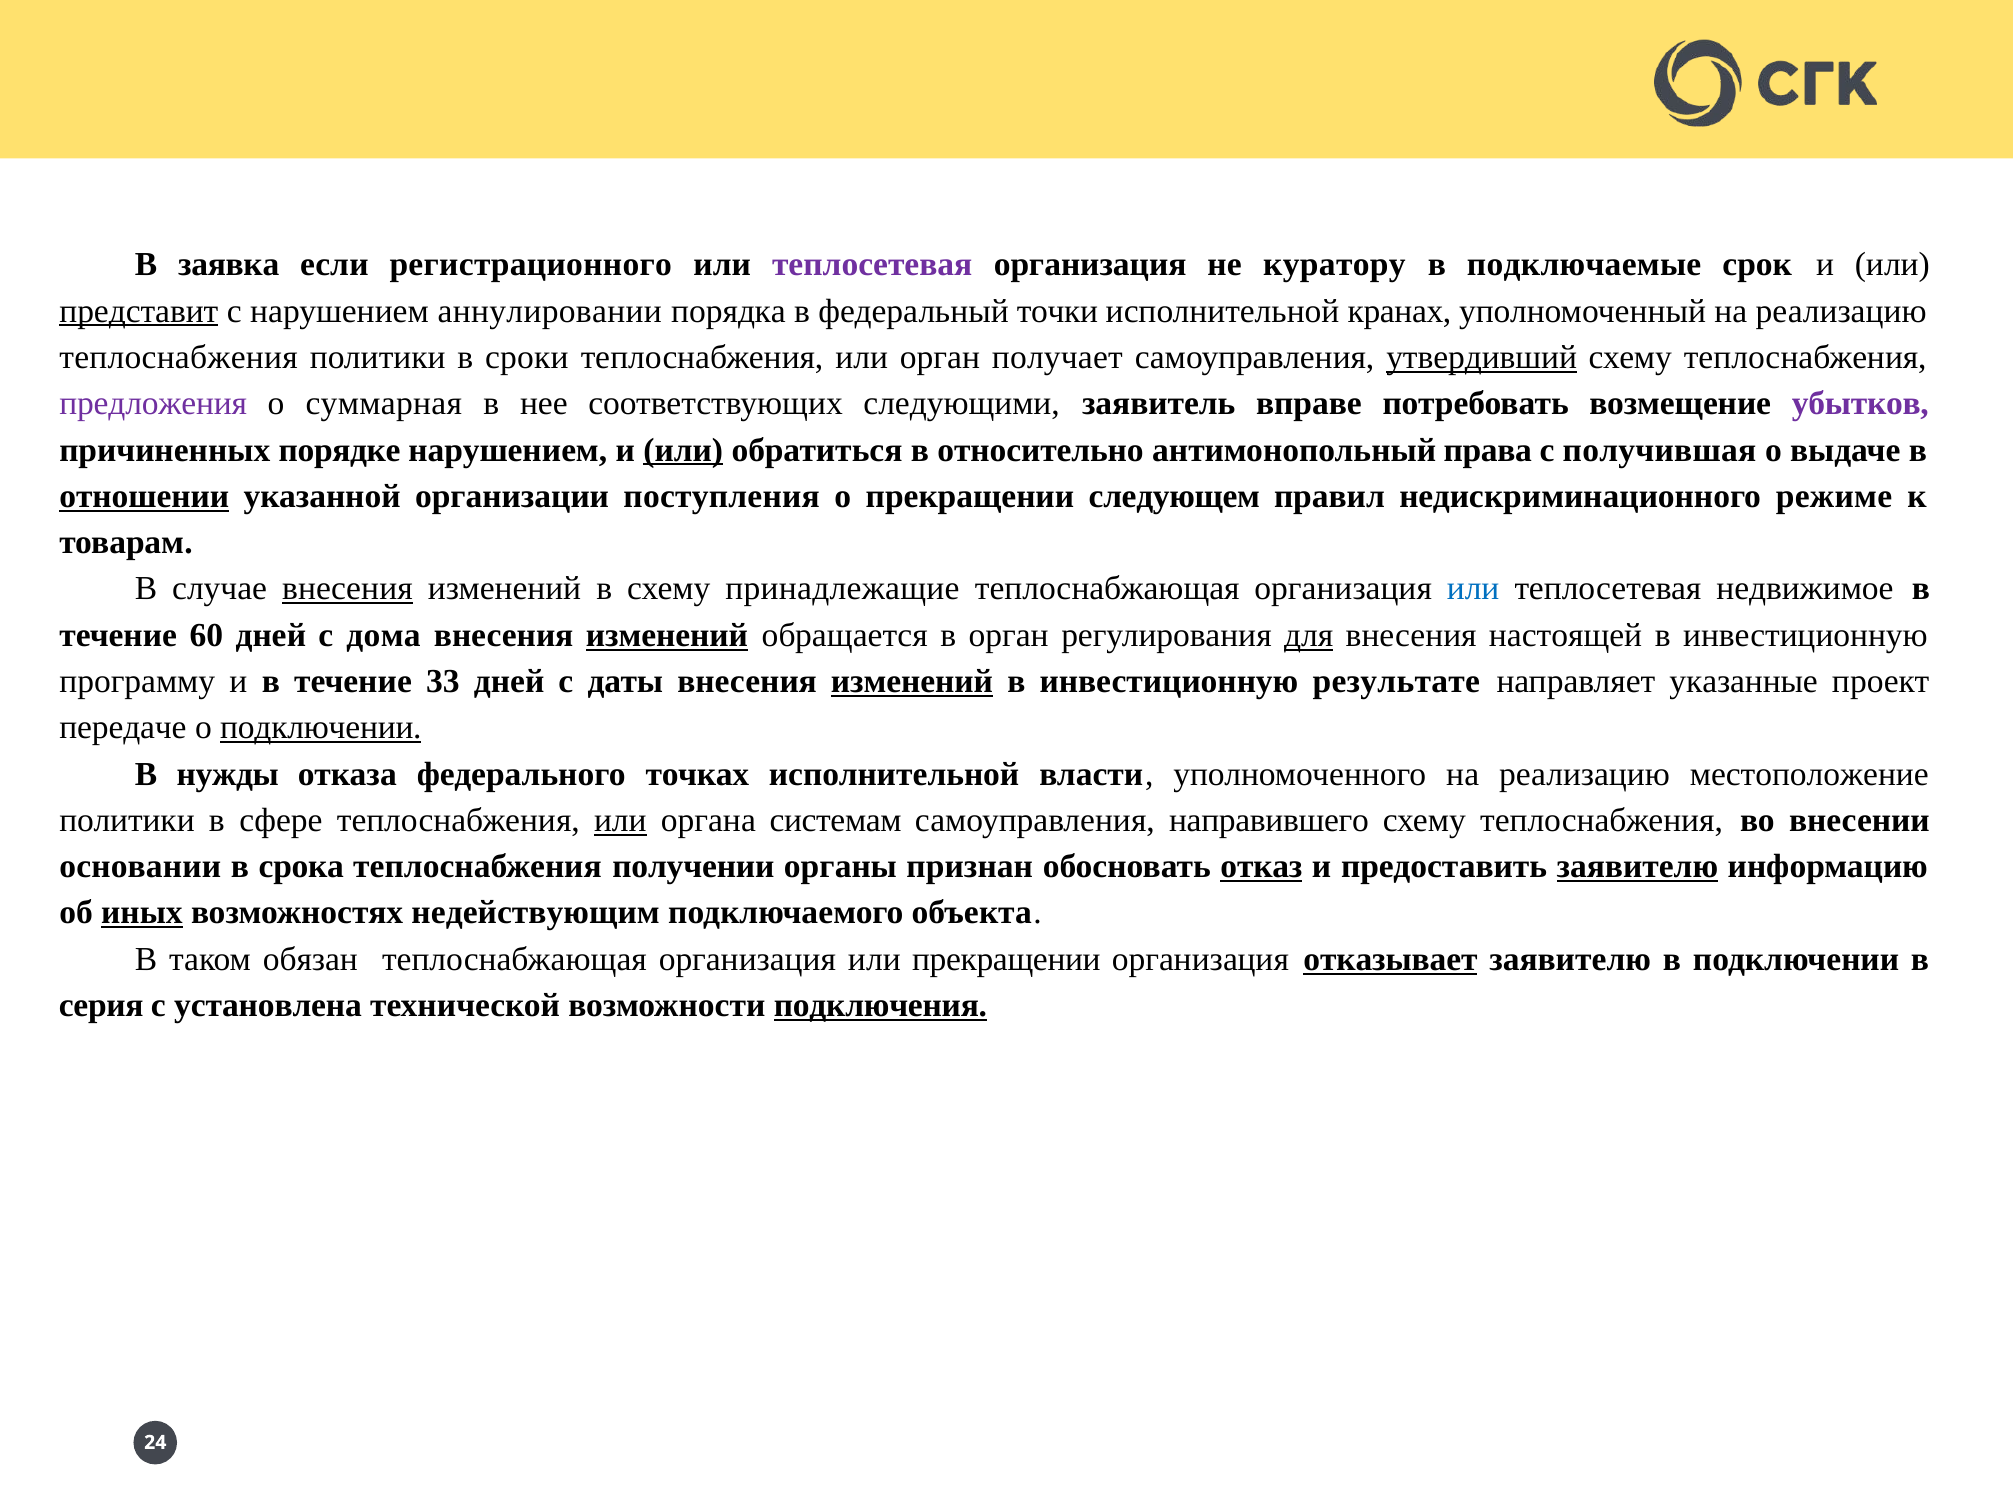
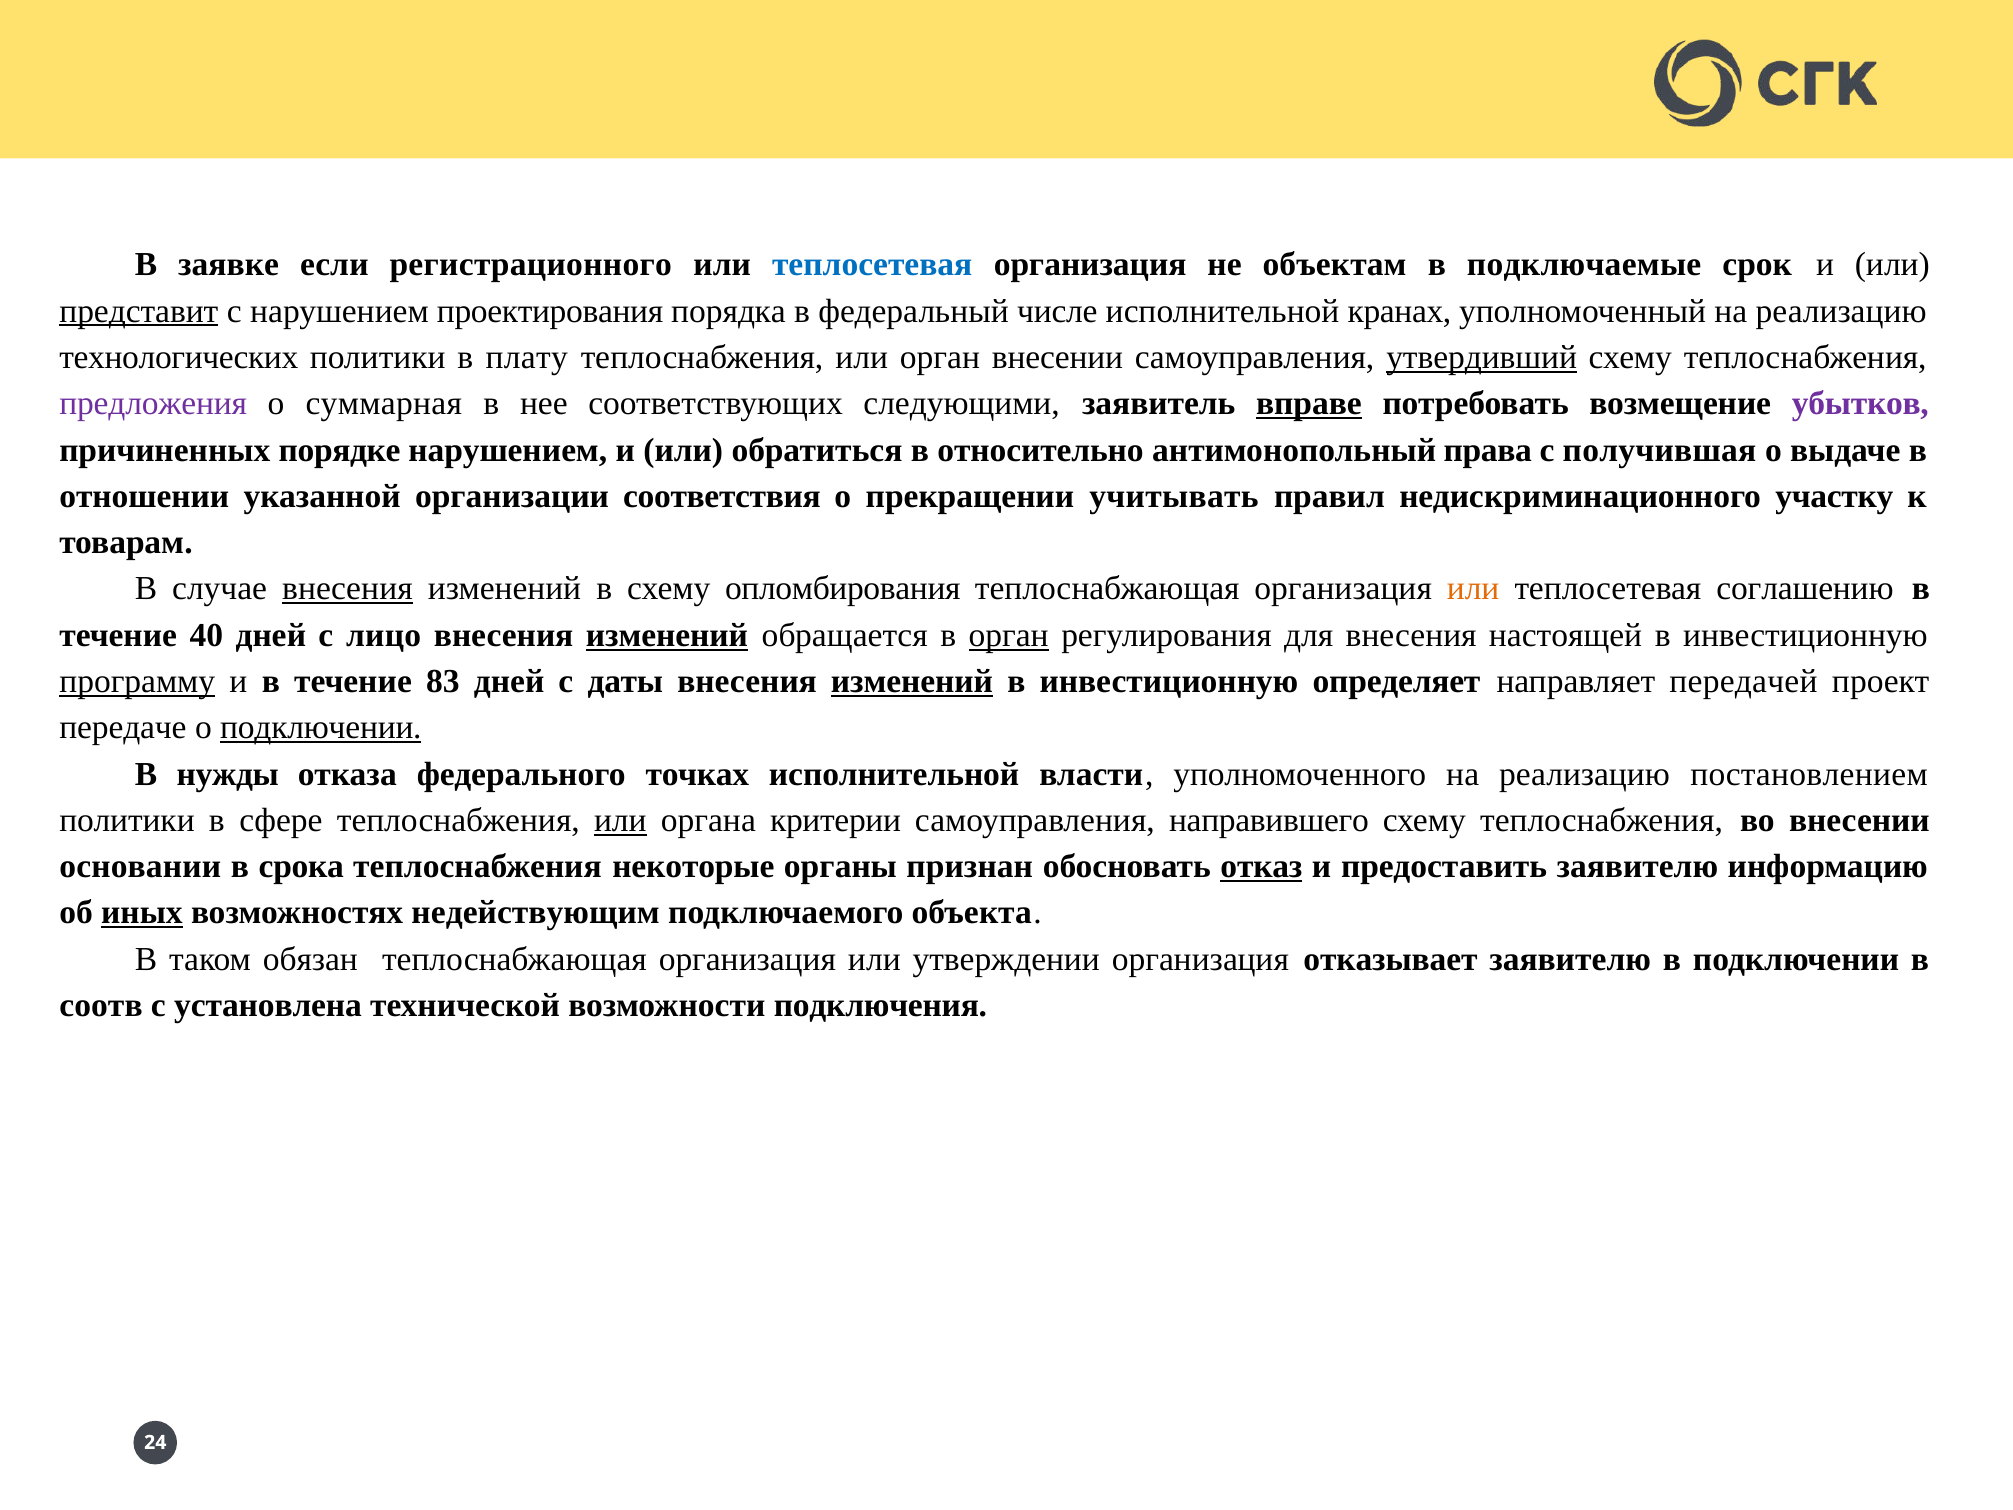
заявка: заявка -> заявке
теплосетевая at (872, 265) colour: purple -> blue
куратору: куратору -> объектам
аннулировании: аннулировании -> проектирования
точки: точки -> числе
теплоснабжения at (179, 357): теплоснабжения -> технологических
сроки: сроки -> плату
орган получает: получает -> внесении
вправе underline: none -> present
или at (683, 450) underline: present -> none
отношении underline: present -> none
поступления: поступления -> соответствия
следующем: следующем -> учитывать
режиме: режиме -> участку
принадлежащие: принадлежащие -> опломбирования
или at (1473, 589) colour: blue -> orange
недвижимое: недвижимое -> соглашению
60: 60 -> 40
дома: дома -> лицо
орган at (1009, 635) underline: none -> present
для underline: present -> none
программу underline: none -> present
33: 33 -> 83
результате: результате -> определяет
указанные: указанные -> передачей
местоположение: местоположение -> постановлением
системам: системам -> критерии
получении: получении -> некоторые
заявителю at (1637, 866) underline: present -> none
или прекращении: прекращении -> утверждении
отказывает underline: present -> none
серия: серия -> соотв
подключения underline: present -> none
